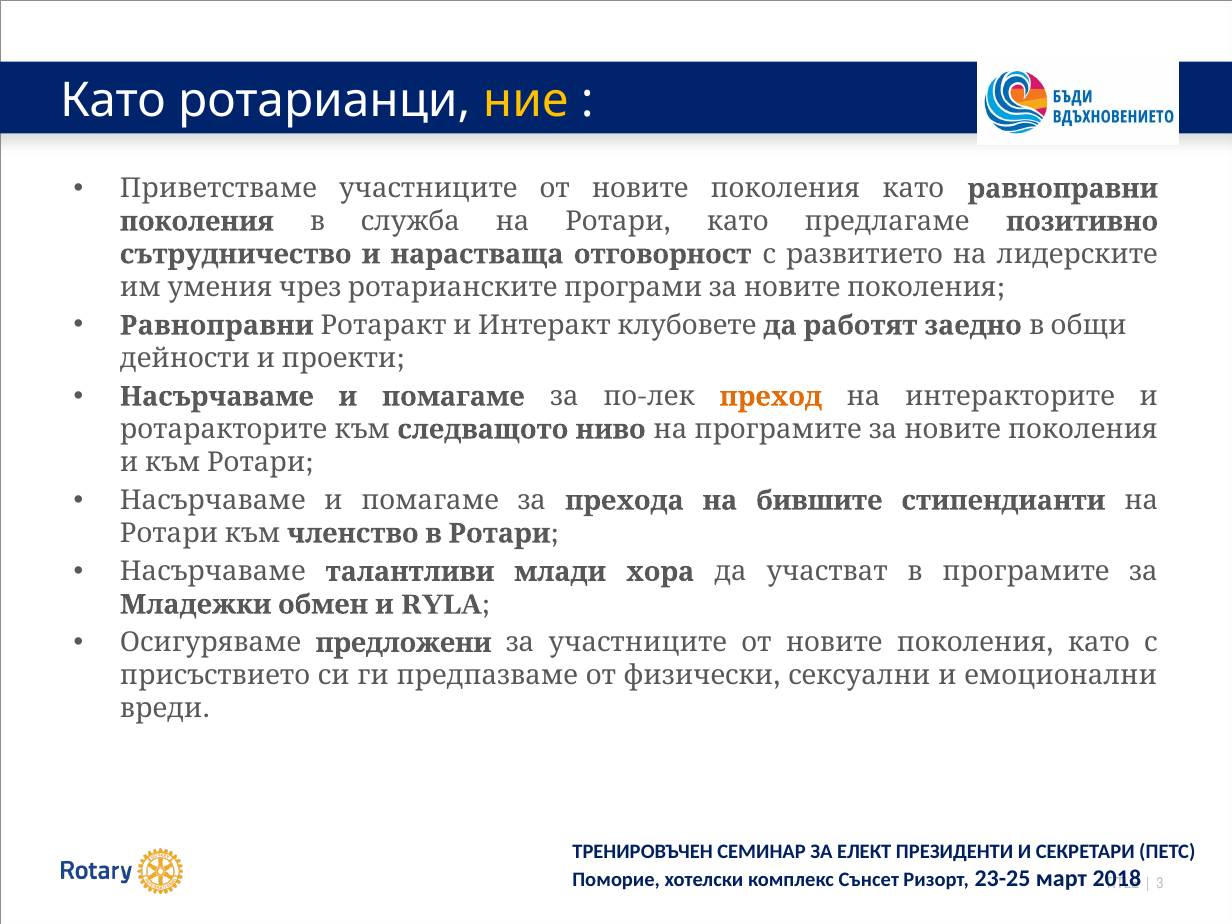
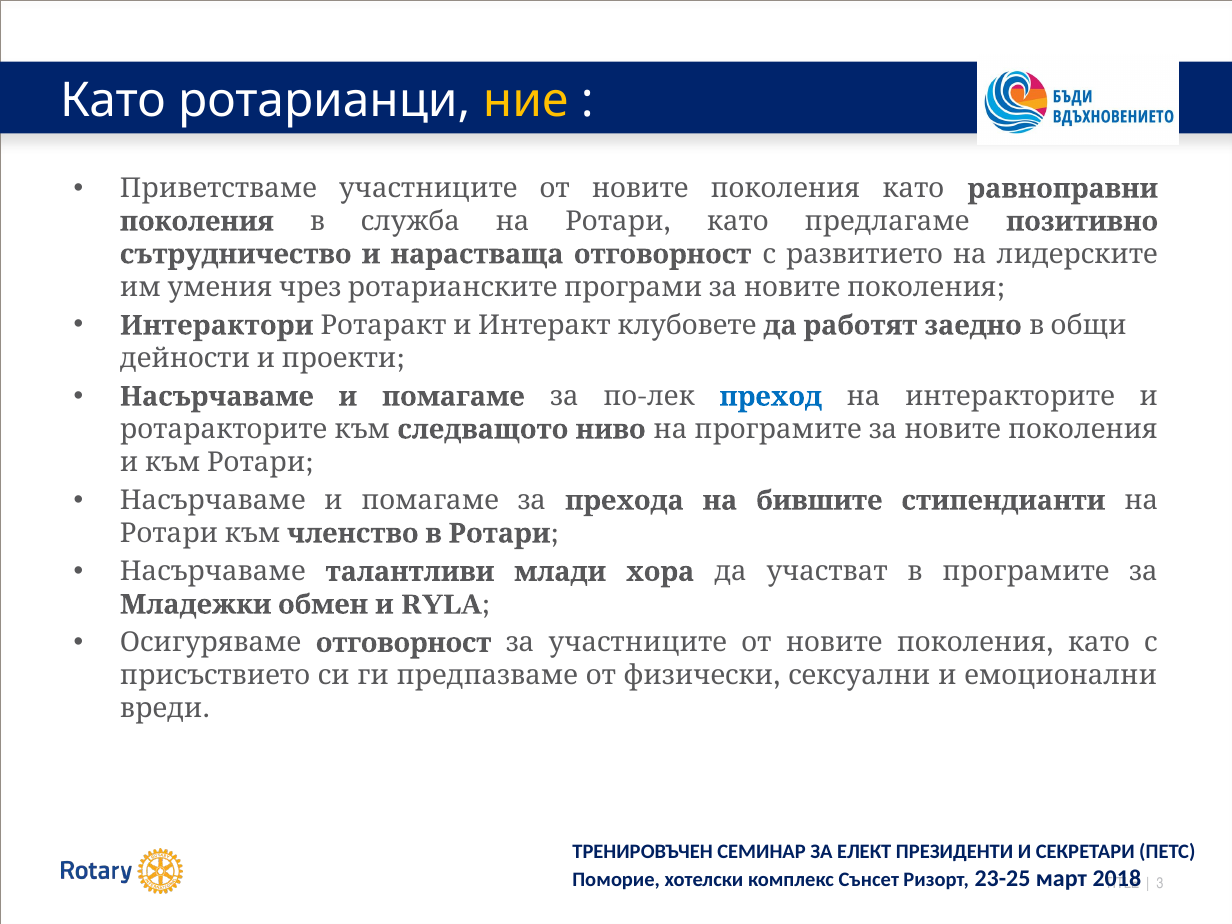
Равноправни at (217, 326): Равноправни -> Интерактори
преход colour: orange -> blue
Осигуряваме предложени: предложени -> отговорност
